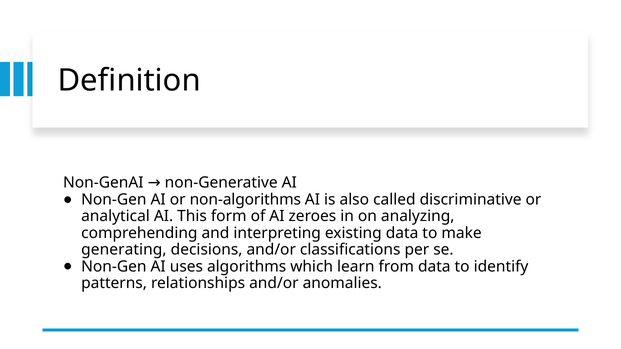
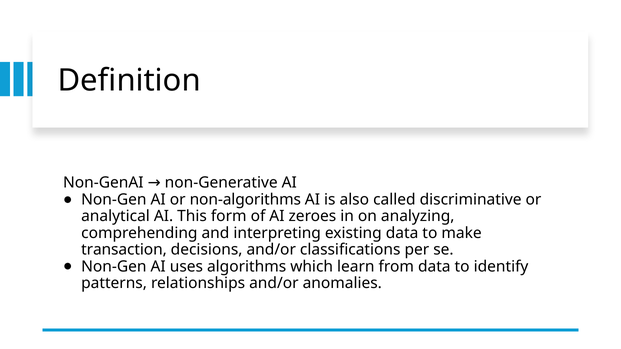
generating: generating -> transaction
